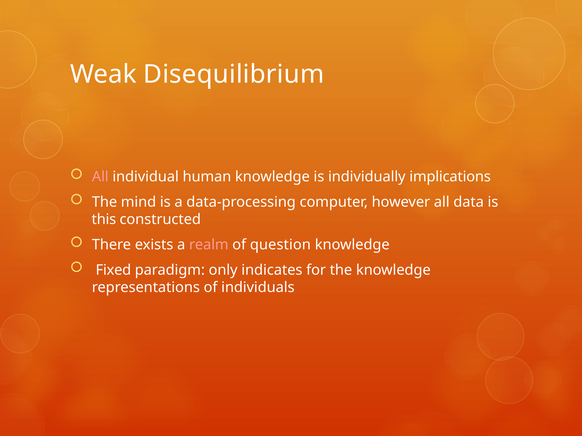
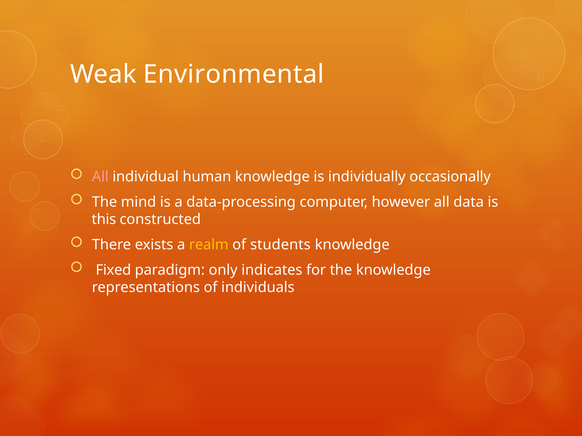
Disequilibrium: Disequilibrium -> Environmental
implications: implications -> occasionally
realm colour: pink -> yellow
question: question -> students
